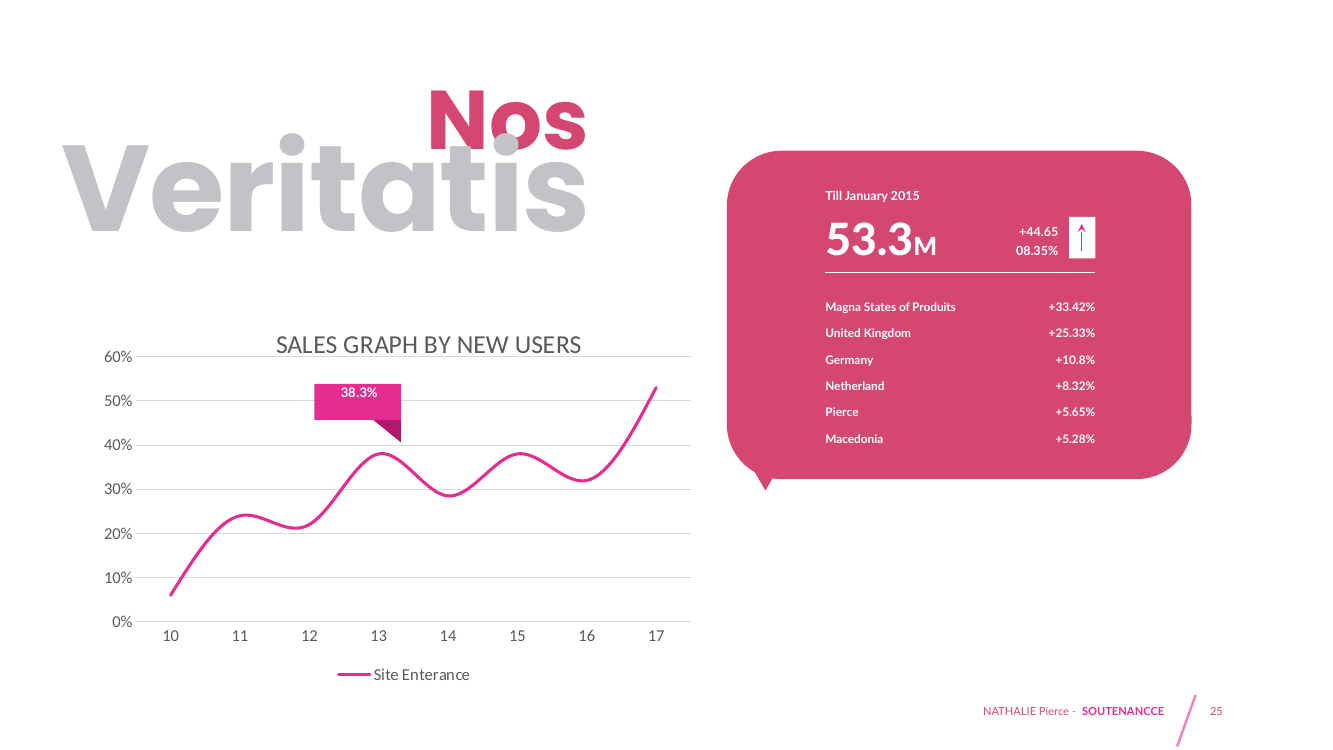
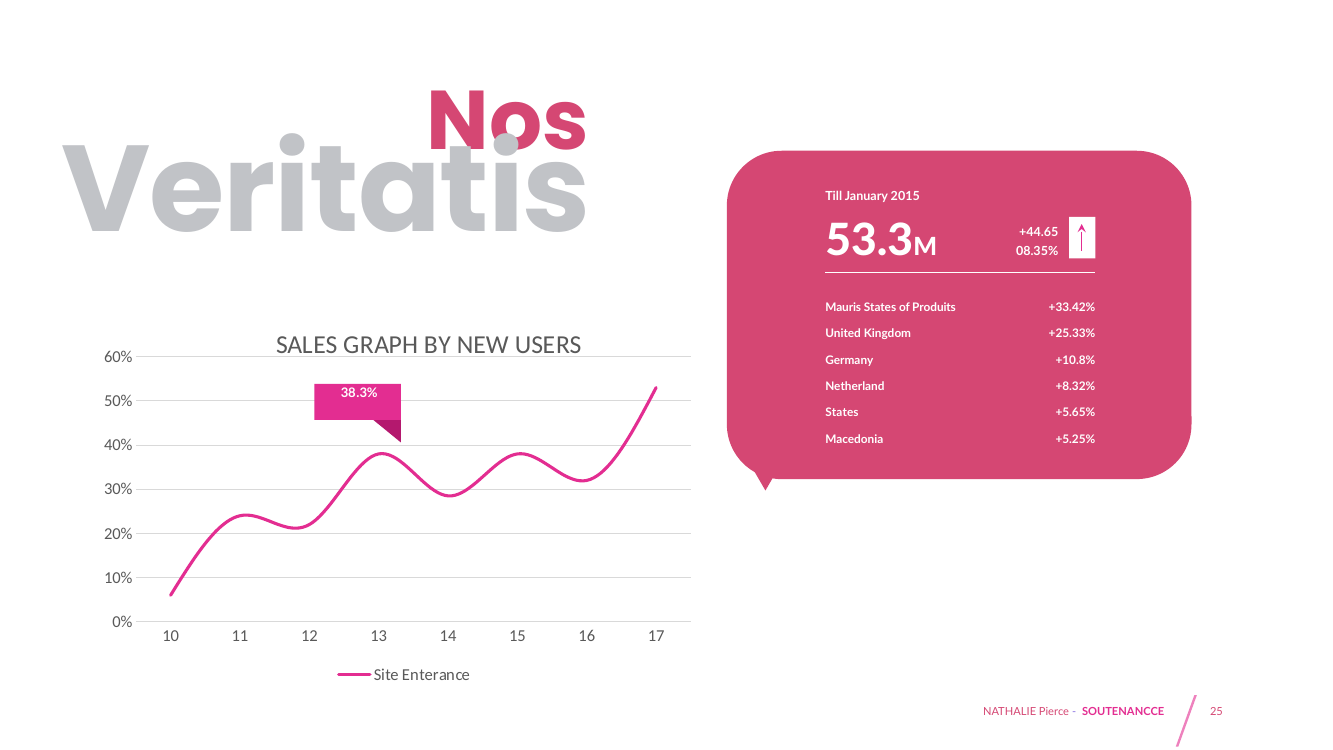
Magna: Magna -> Mauris
Pierce at (842, 413): Pierce -> States
+5.28%: +5.28% -> +5.25%
